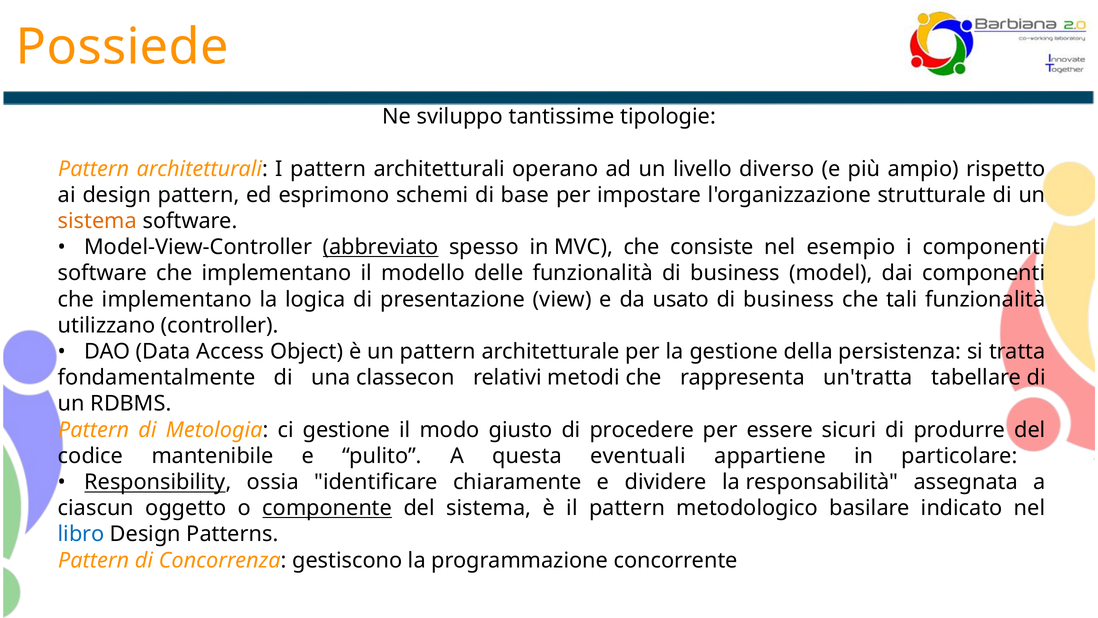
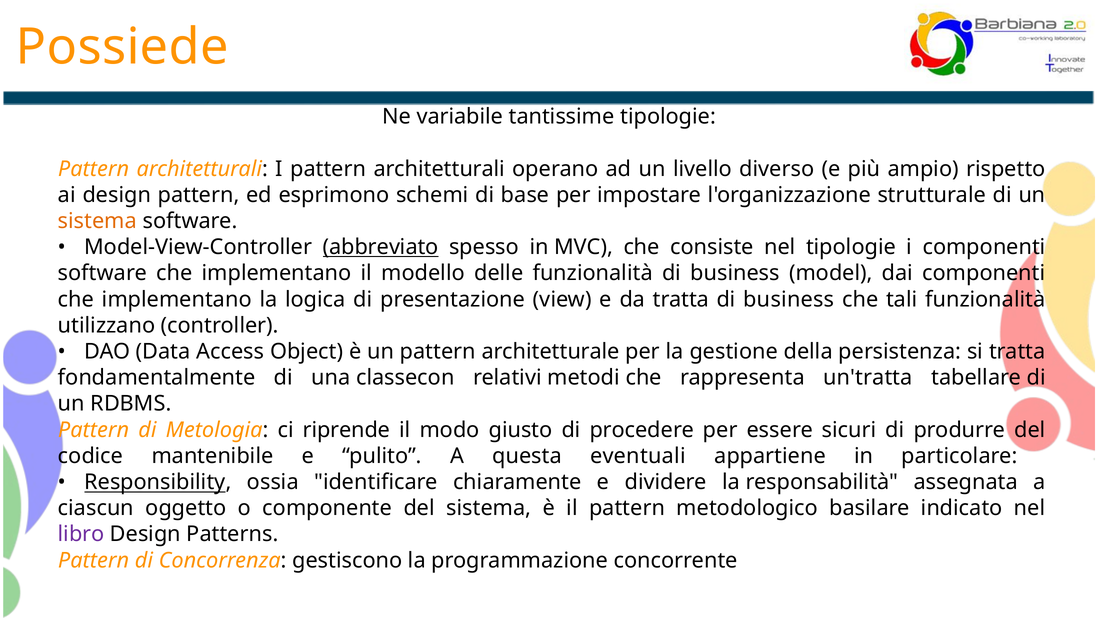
sviluppo: sviluppo -> variabile
nel esempio: esempio -> tipologie
da usato: usato -> tratta
ci gestione: gestione -> riprende
componente underline: present -> none
libro colour: blue -> purple
